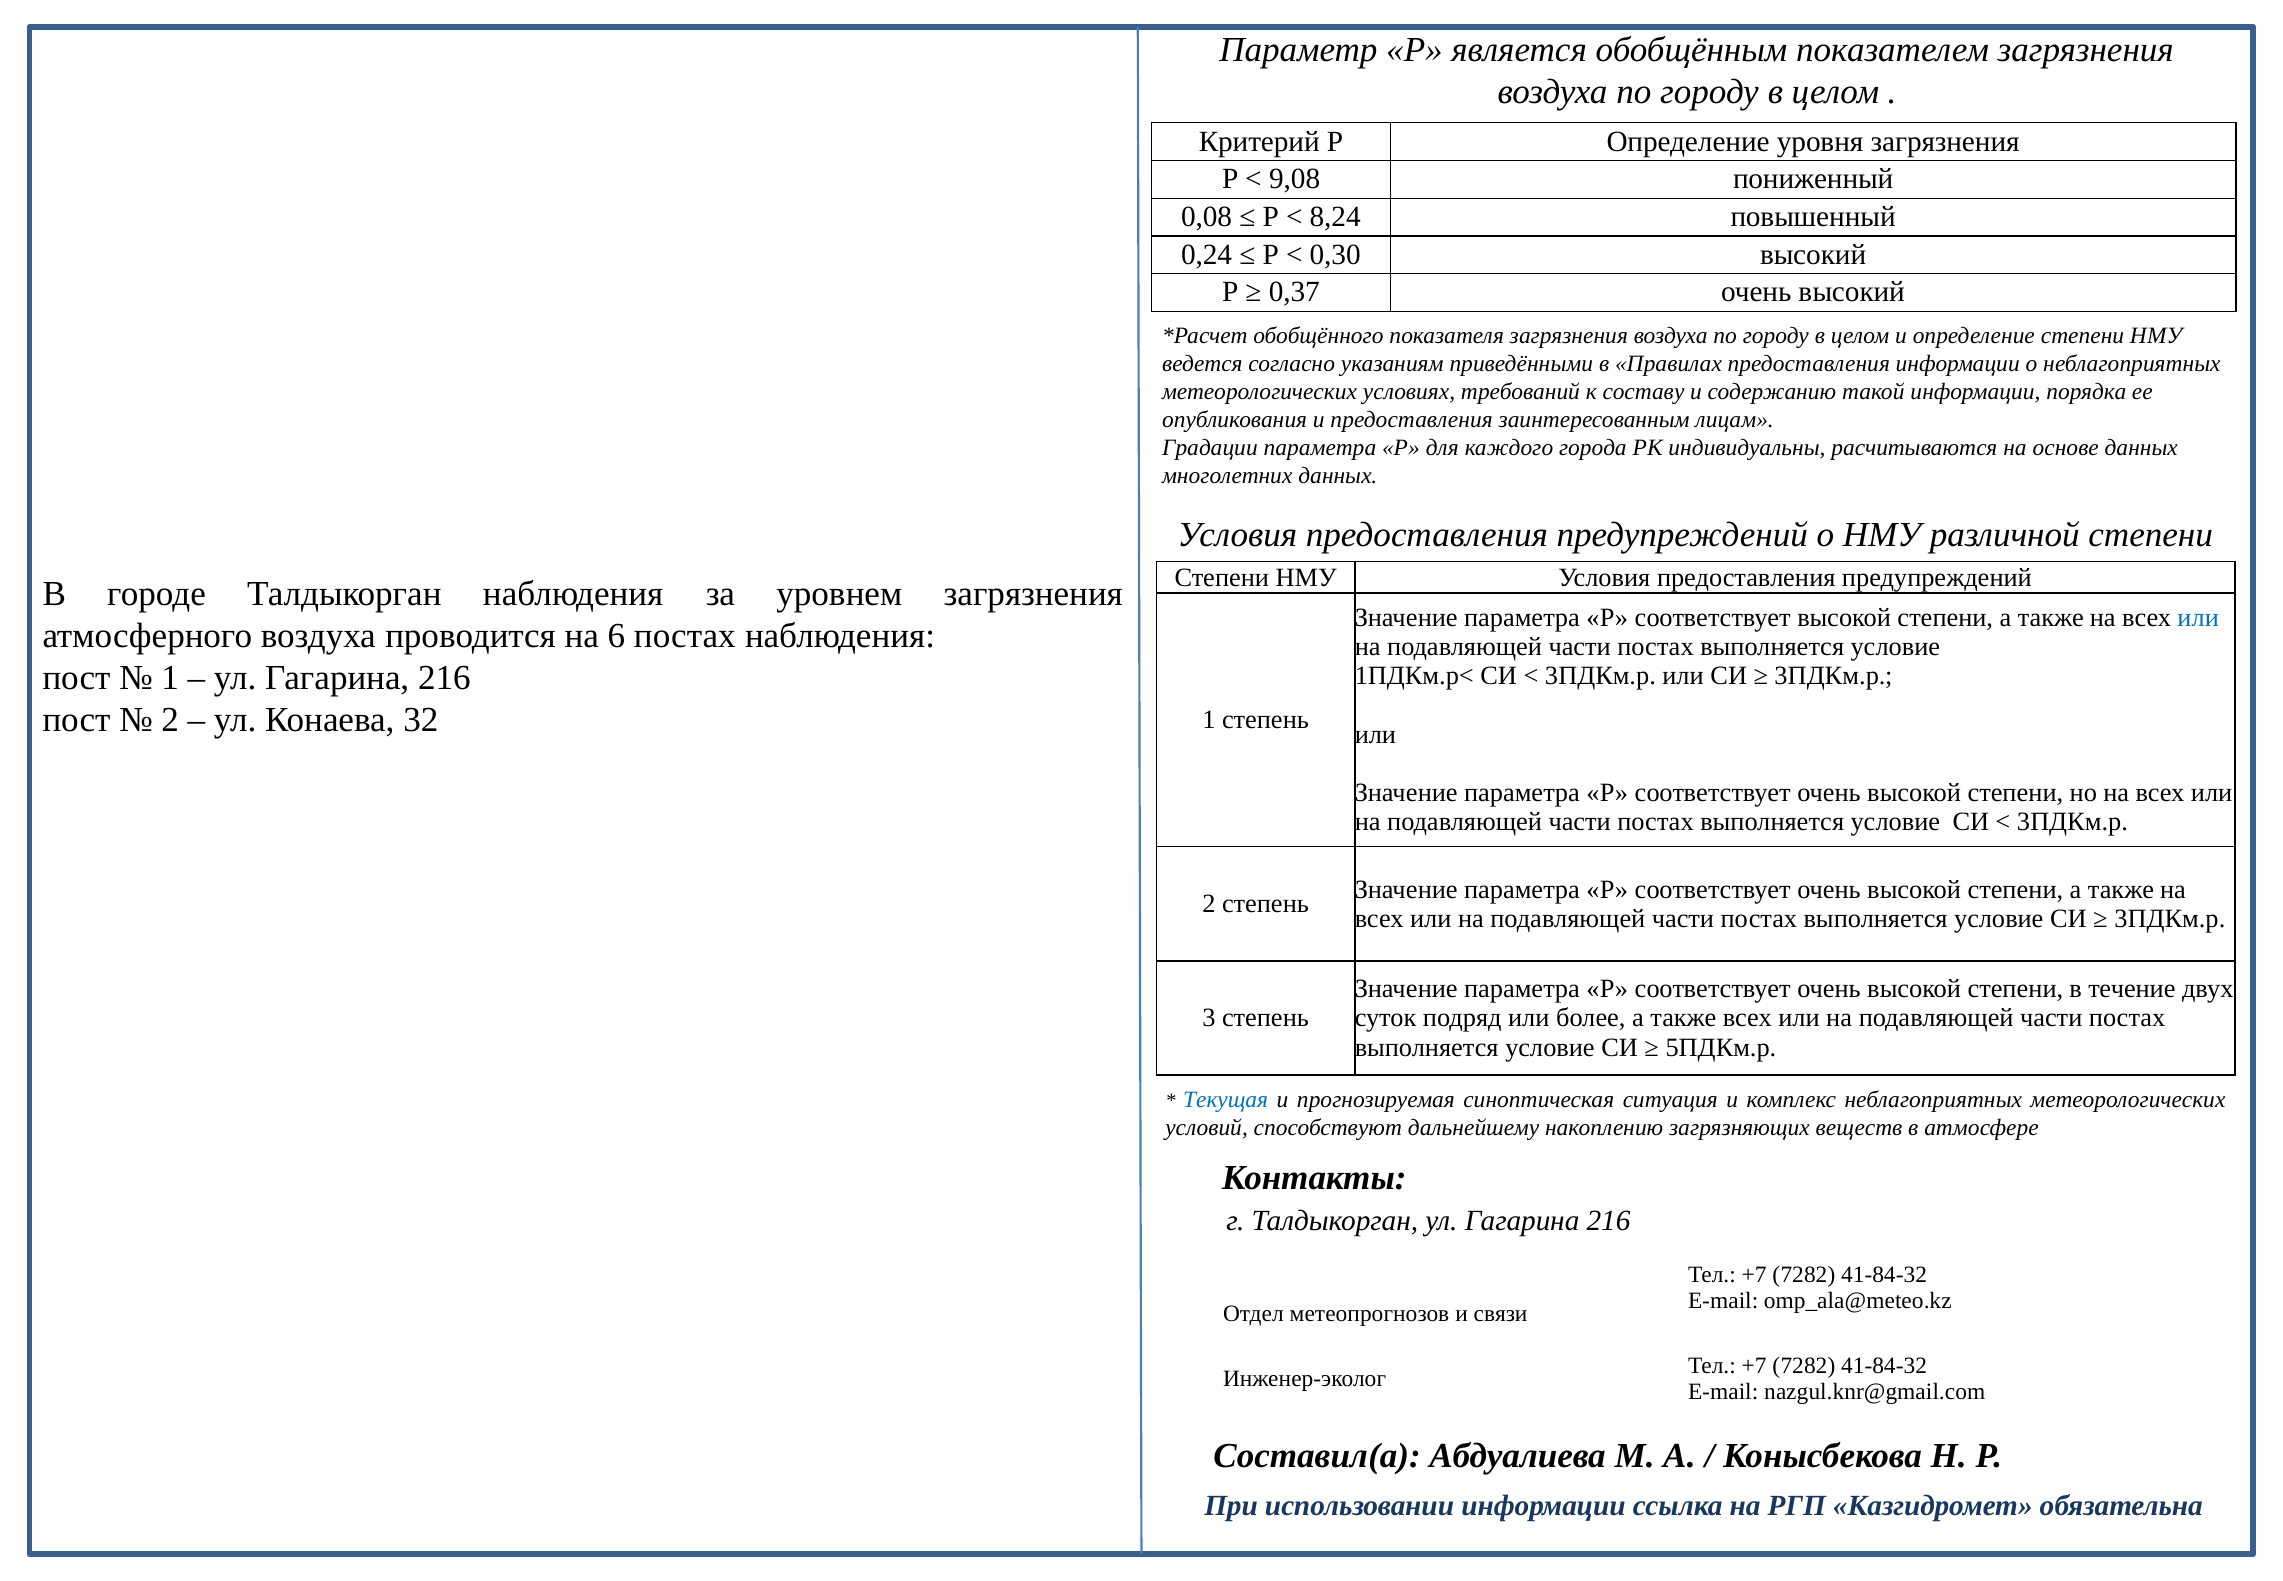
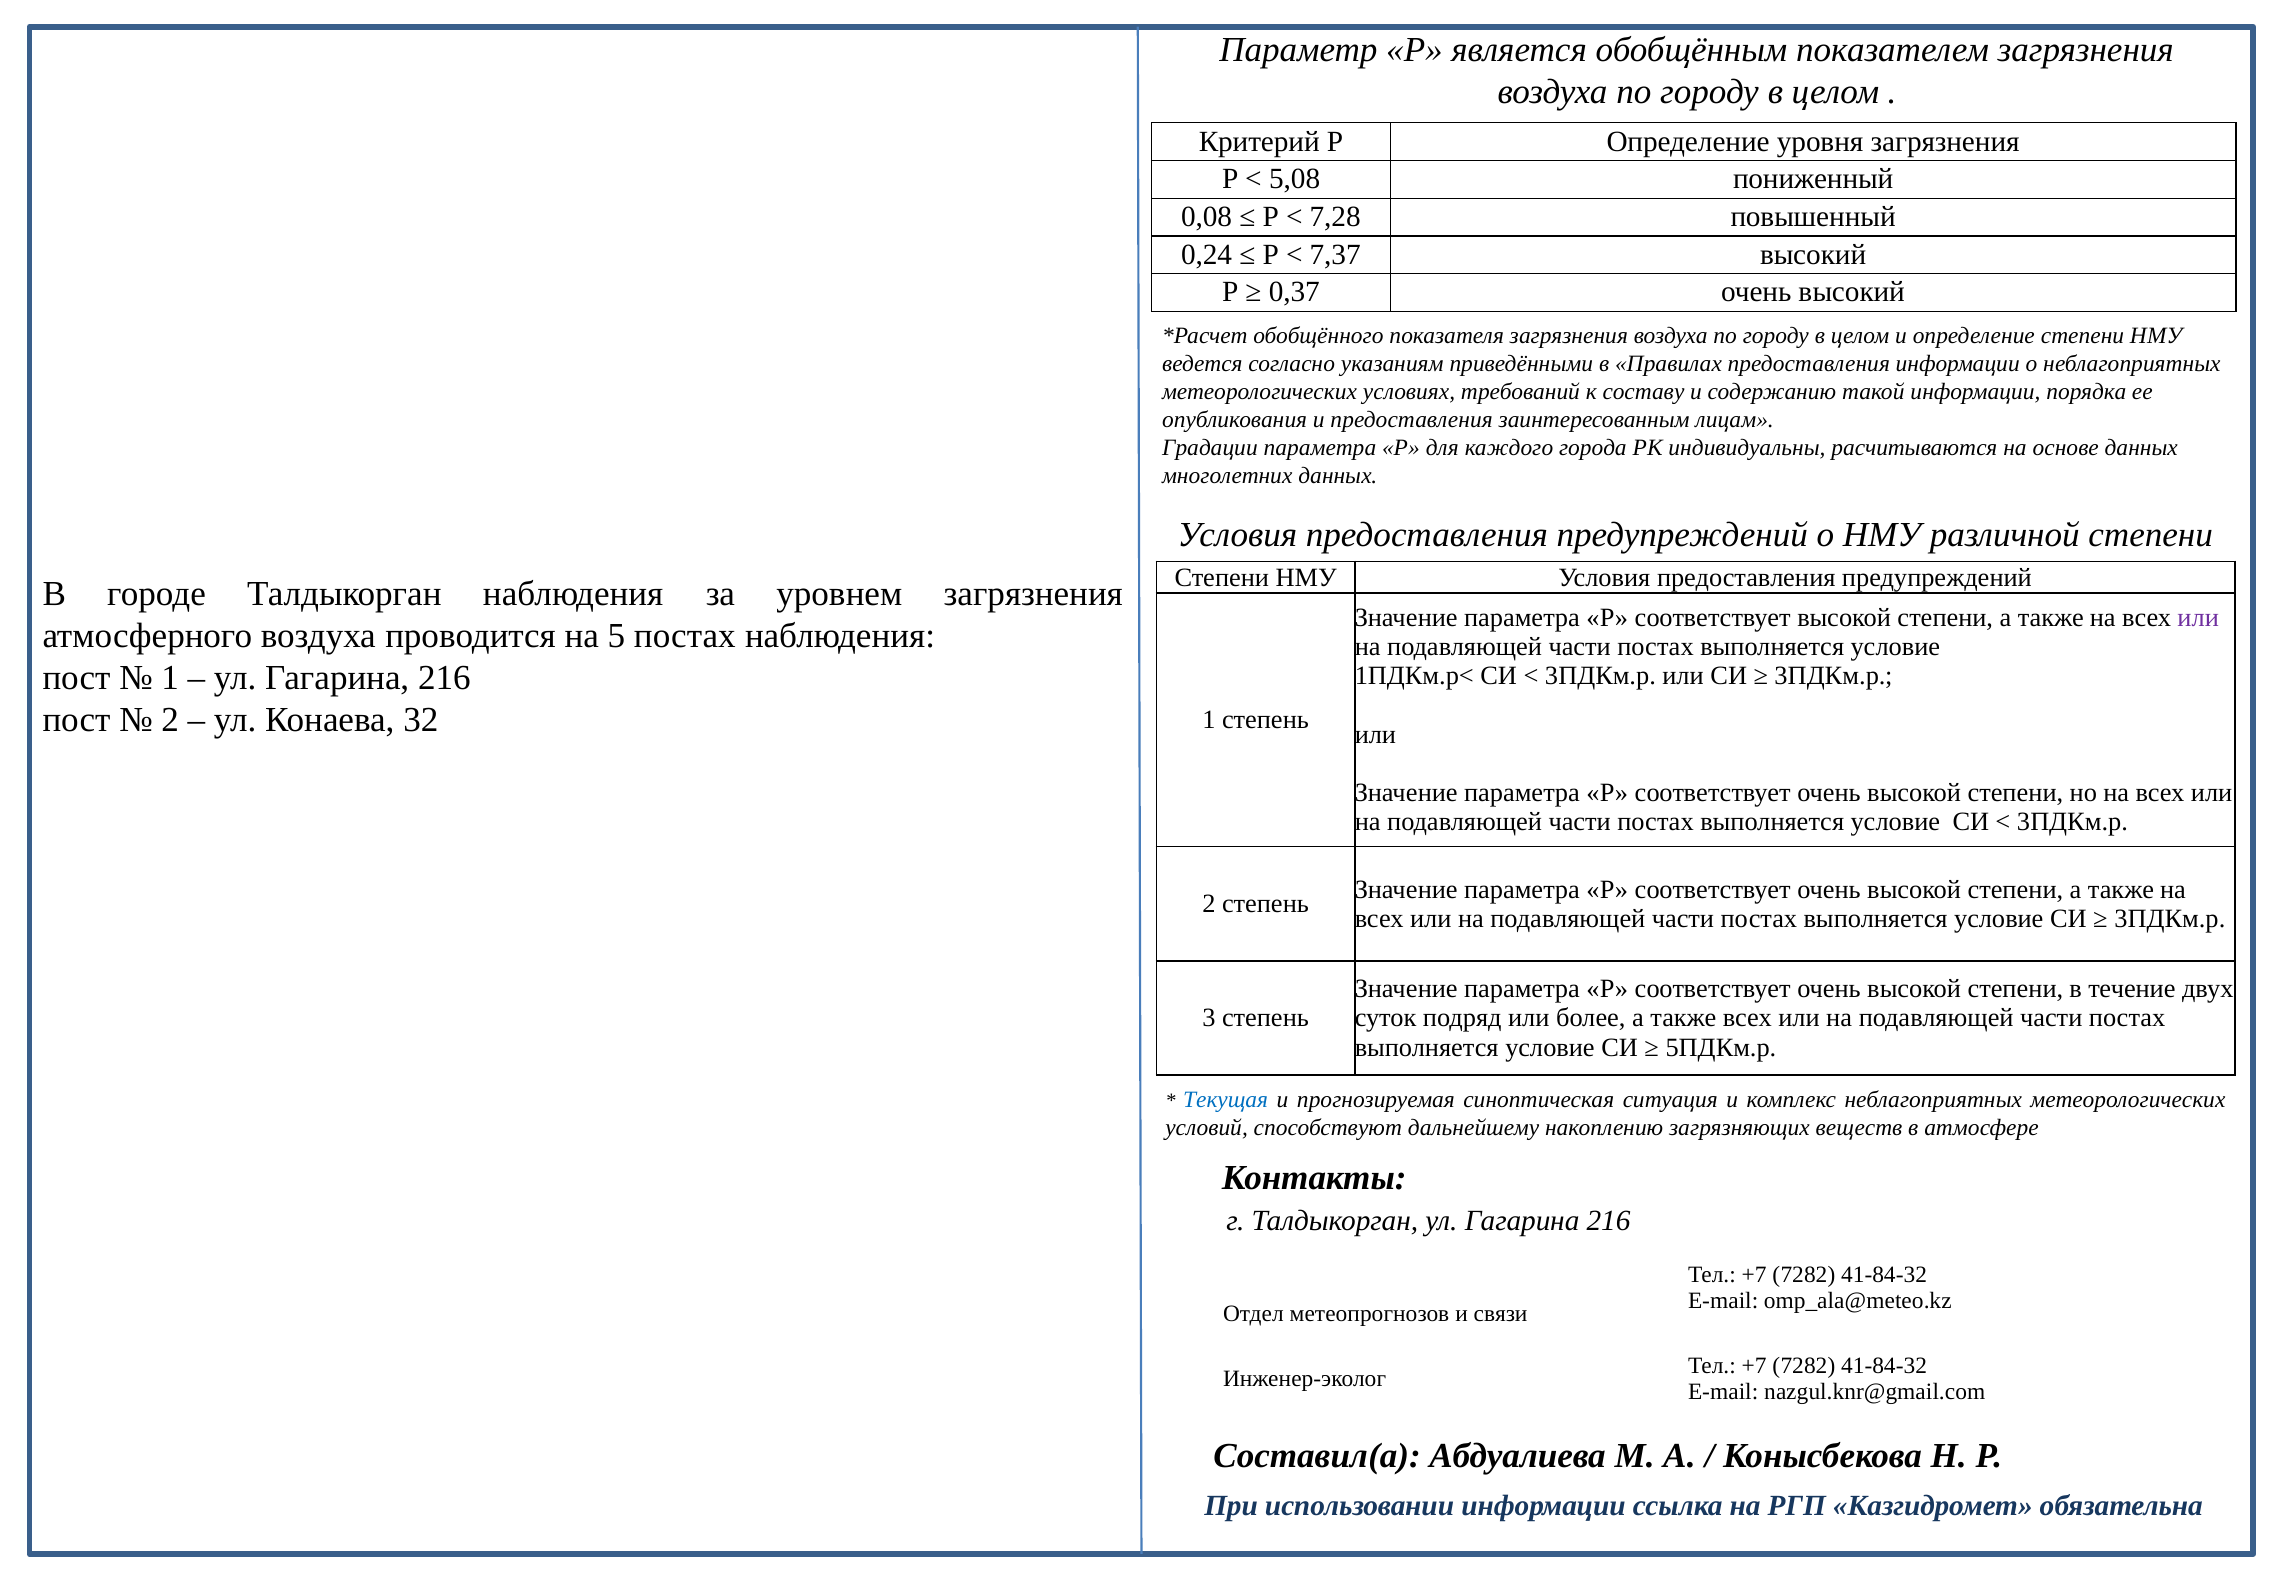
9,08: 9,08 -> 5,08
8,24: 8,24 -> 7,28
0,30: 0,30 -> 7,37
или at (2198, 618) colour: blue -> purple
6: 6 -> 5
